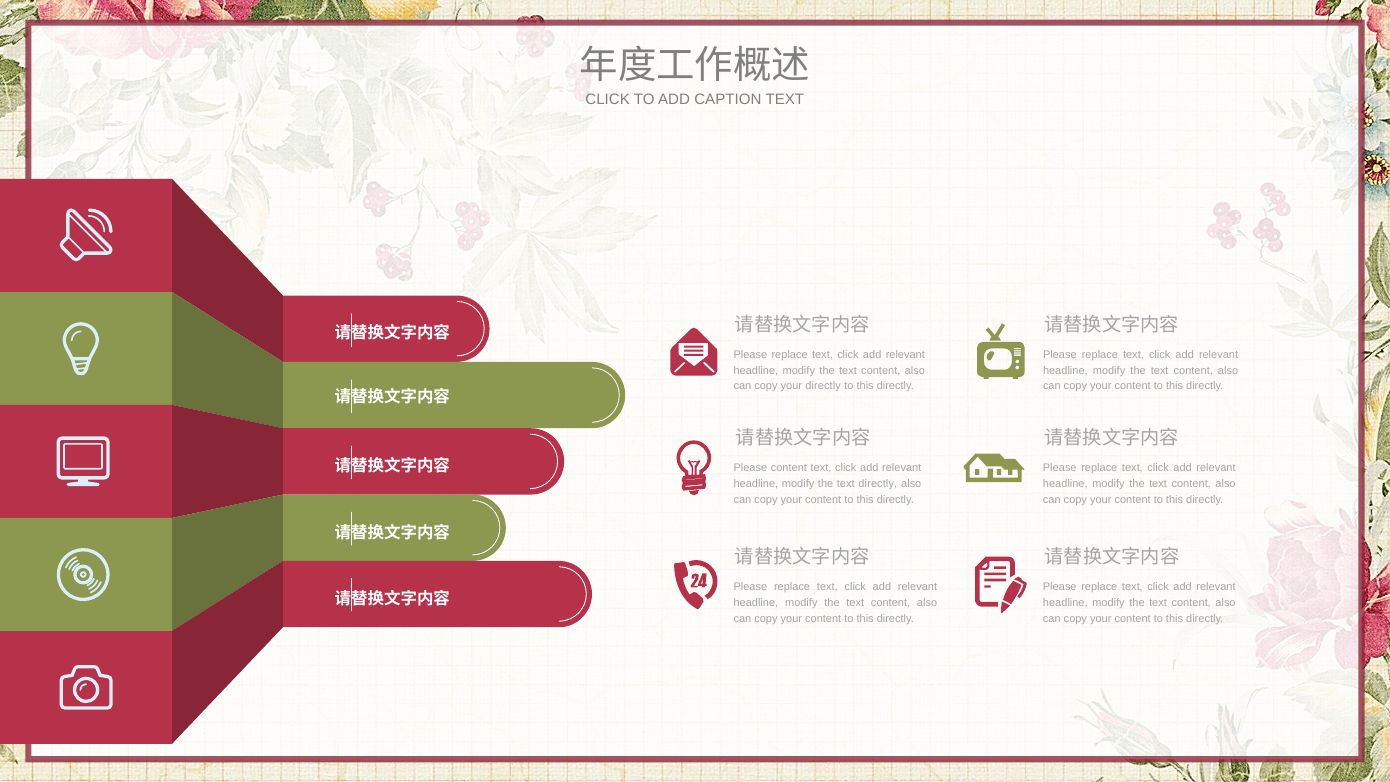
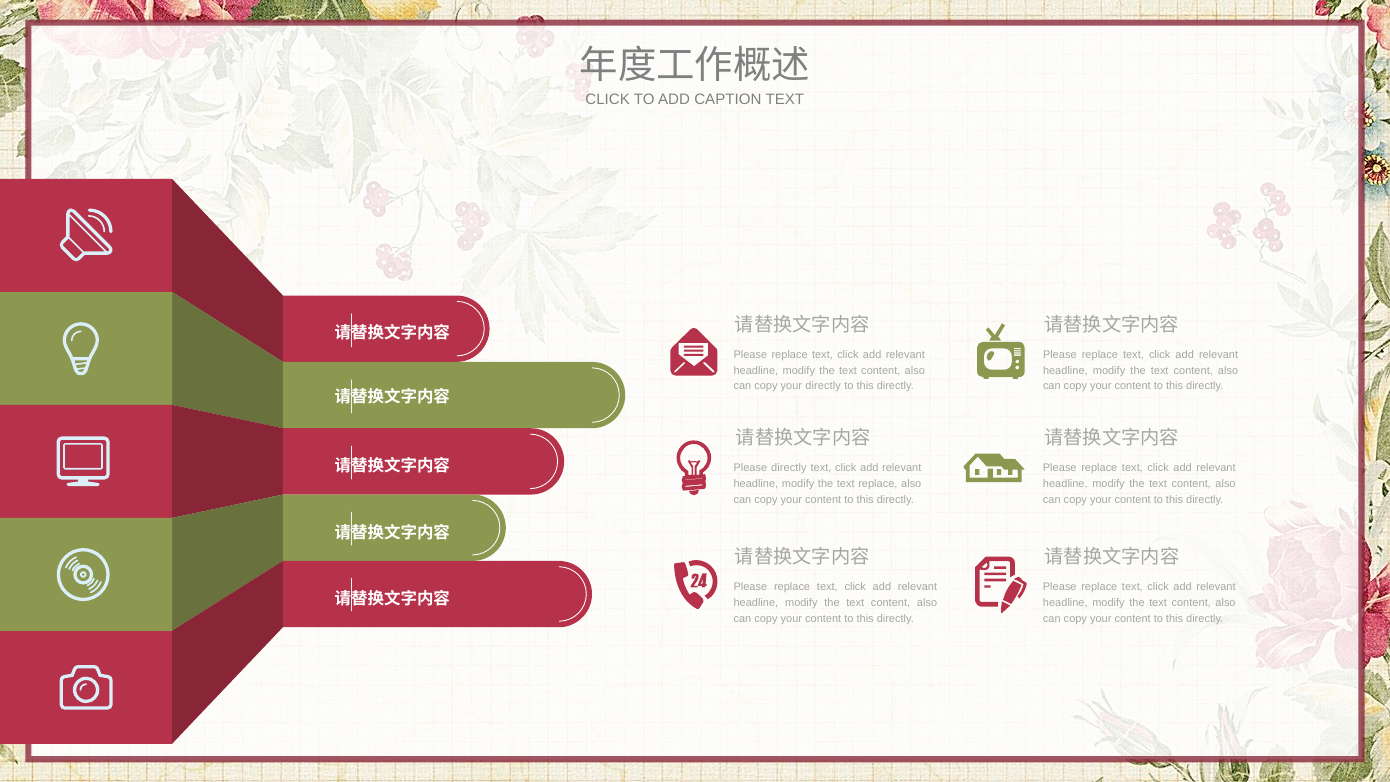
Please content: content -> directly
text directly: directly -> replace
